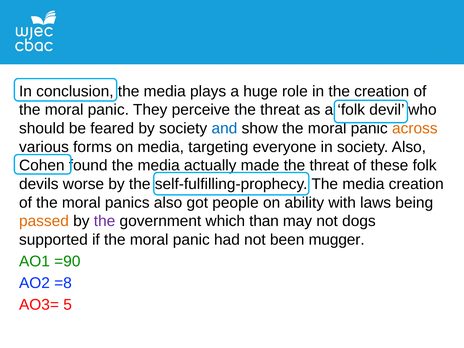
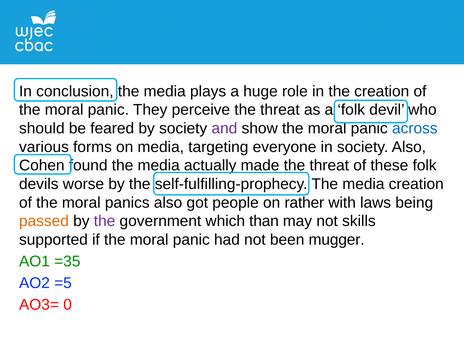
and colour: blue -> purple
across colour: orange -> blue
ability: ability -> rather
dogs: dogs -> skills
=90: =90 -> =35
=8: =8 -> =5
5: 5 -> 0
